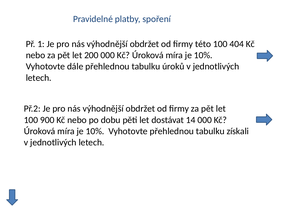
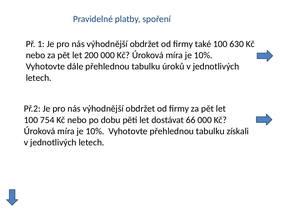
této: této -> také
404: 404 -> 630
900: 900 -> 754
14: 14 -> 66
